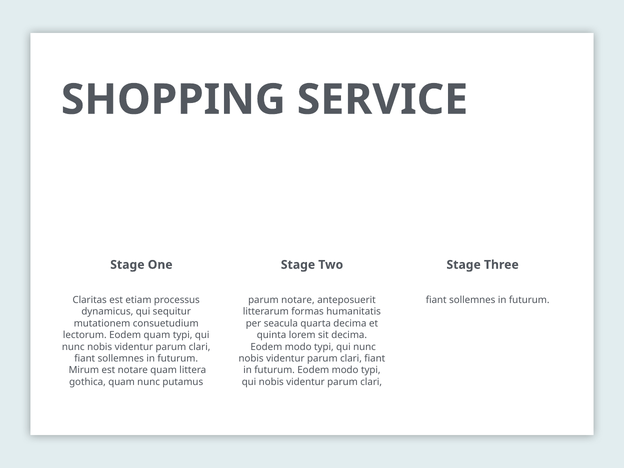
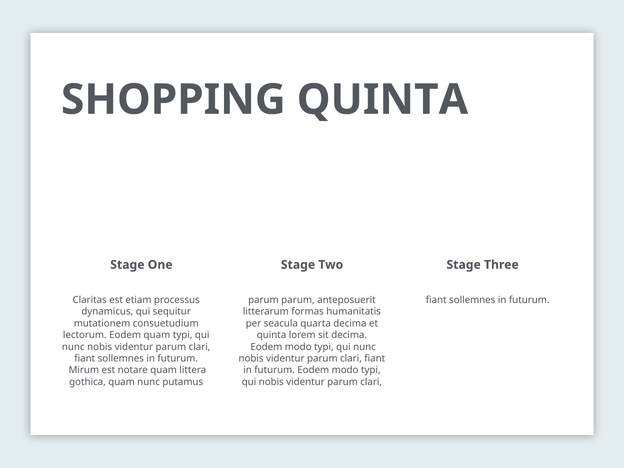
SHOPPING SERVICE: SERVICE -> QUINTA
parum notare: notare -> parum
